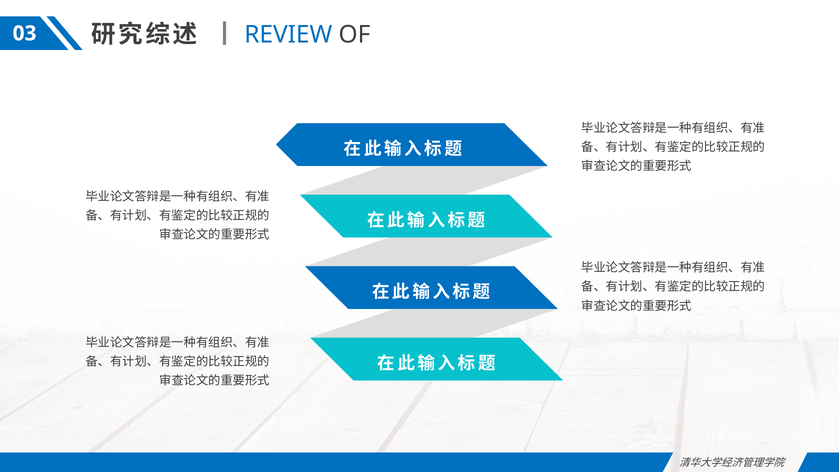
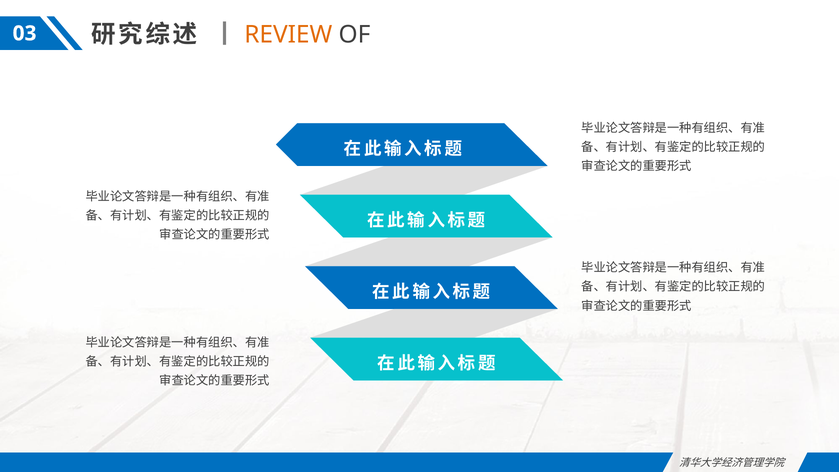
REVIEW colour: blue -> orange
